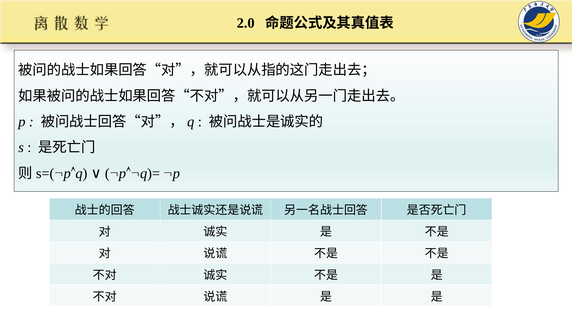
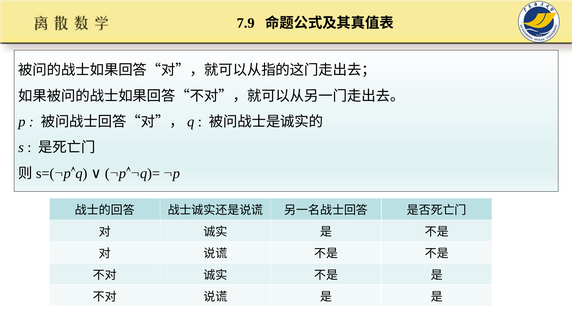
2.0: 2.0 -> 7.9
